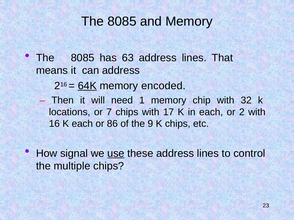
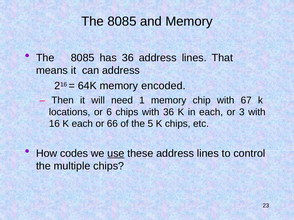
has 63: 63 -> 36
64K underline: present -> none
32: 32 -> 67
7: 7 -> 6
with 17: 17 -> 36
or 2: 2 -> 3
86: 86 -> 66
9: 9 -> 5
signal: signal -> codes
